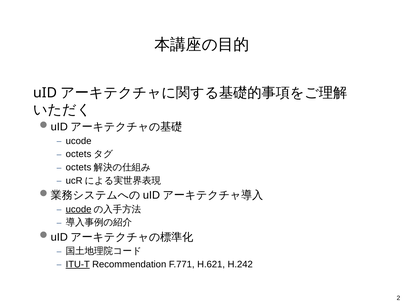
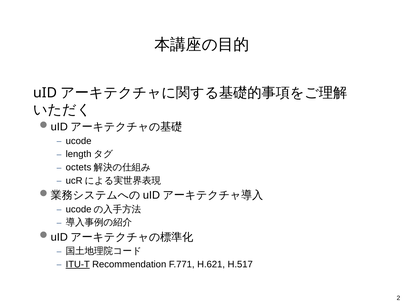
octets at (79, 154): octets -> length
ucode at (79, 209) underline: present -> none
H.242: H.242 -> H.517
